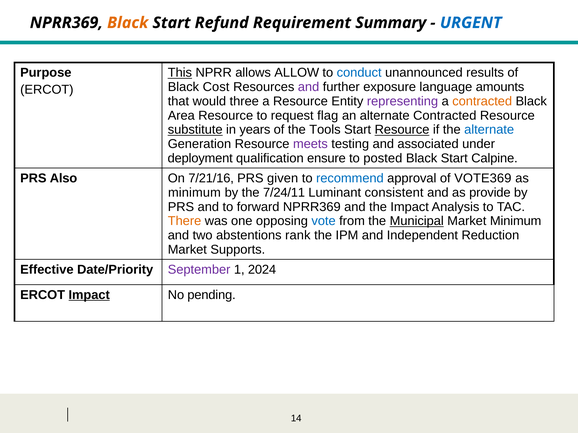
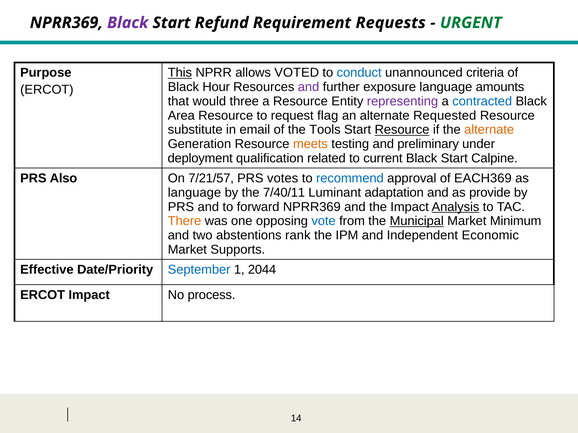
Black at (128, 23) colour: orange -> purple
Summary: Summary -> Requests
URGENT colour: blue -> green
ALLOW: ALLOW -> VOTED
results: results -> criteria
Cost: Cost -> Hour
contracted at (482, 101) colour: orange -> blue
alternate Contracted: Contracted -> Requested
substitute underline: present -> none
years: years -> email
alternate at (489, 130) colour: blue -> orange
meets colour: purple -> orange
associated: associated -> preliminary
ensure: ensure -> related
posted: posted -> current
7/21/16: 7/21/16 -> 7/21/57
given: given -> votes
VOTE369: VOTE369 -> EACH369
minimum at (194, 193): minimum -> language
7/24/11: 7/24/11 -> 7/40/11
consistent: consistent -> adaptation
Analysis underline: none -> present
Reduction: Reduction -> Economic
September colour: purple -> blue
2024: 2024 -> 2044
Impact at (89, 295) underline: present -> none
pending: pending -> process
